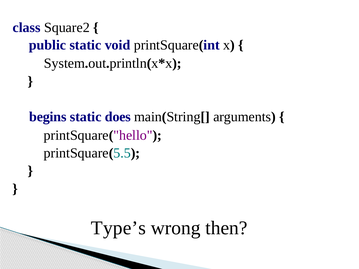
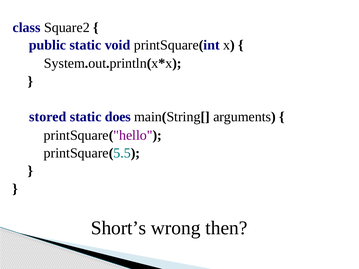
begins: begins -> stored
Type’s: Type’s -> Short’s
